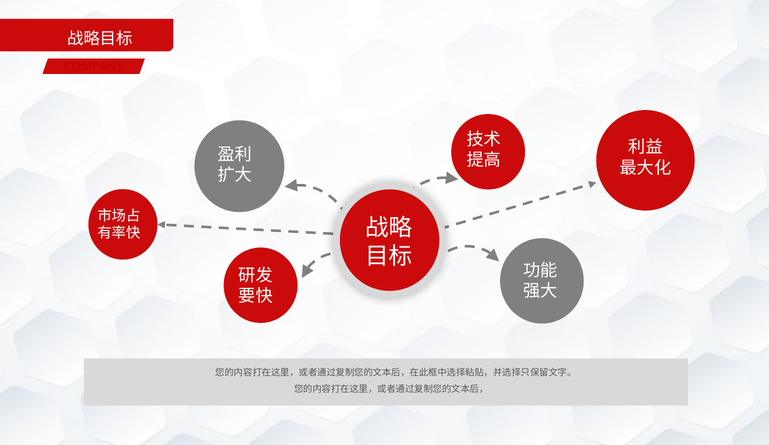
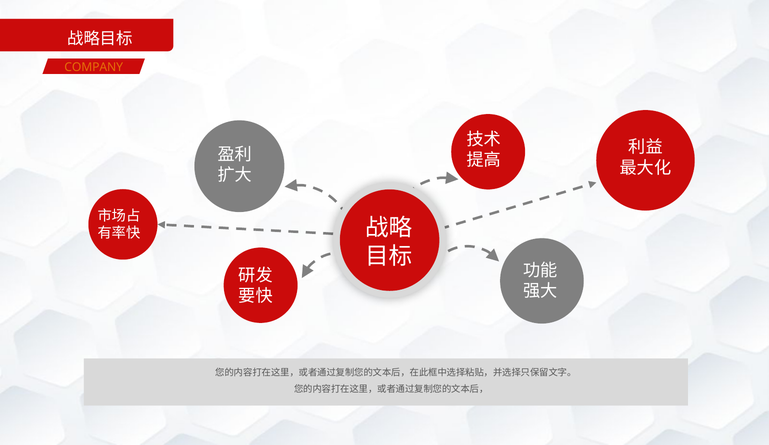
COMPANY colour: red -> orange
